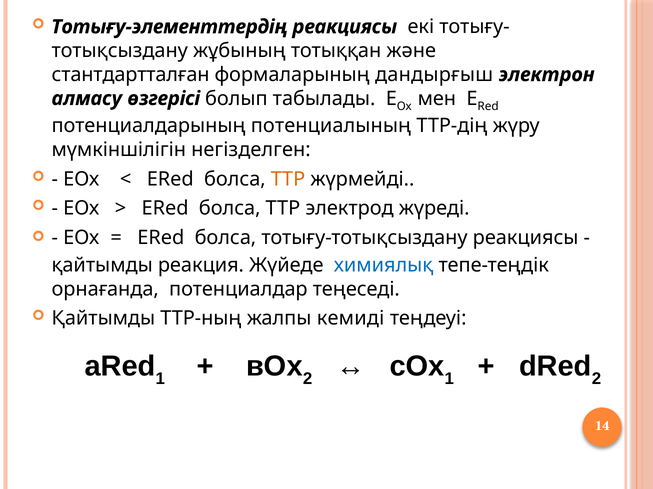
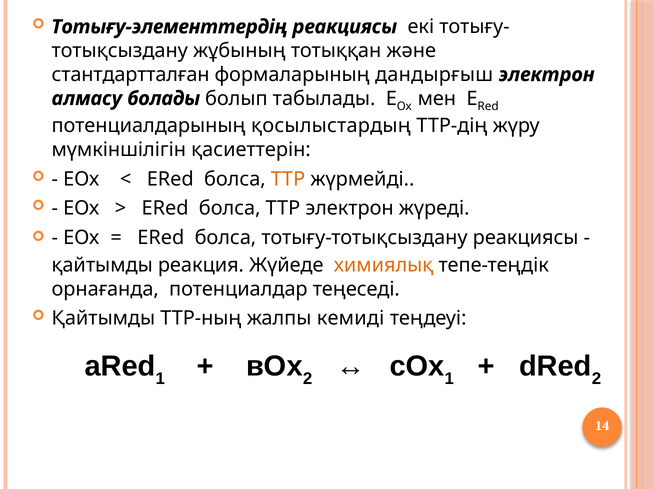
өзгерісі: өзгерісі -> болады
потенциалының: потенциалының -> қосылыстардың
негізделген: негізделген -> қасиеттерін
ТТР электрод: электрод -> электрон
химиялық colour: blue -> orange
